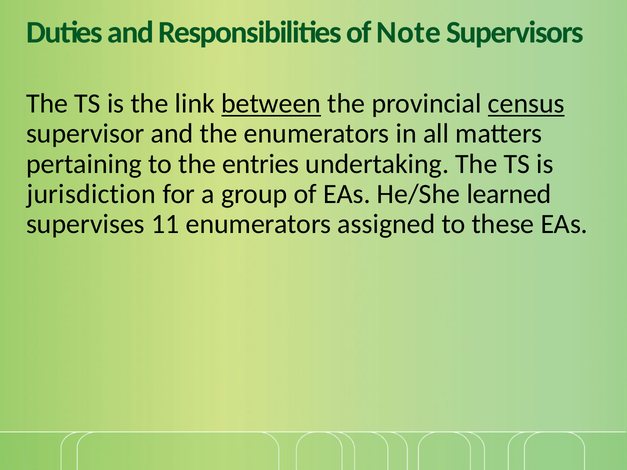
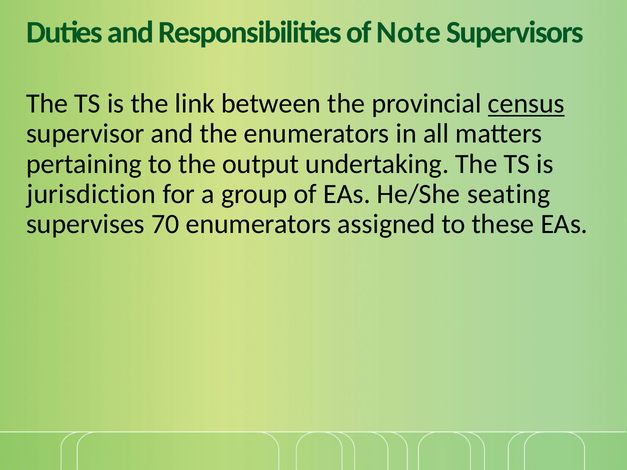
between underline: present -> none
entries: entries -> output
learned: learned -> seating
11: 11 -> 70
